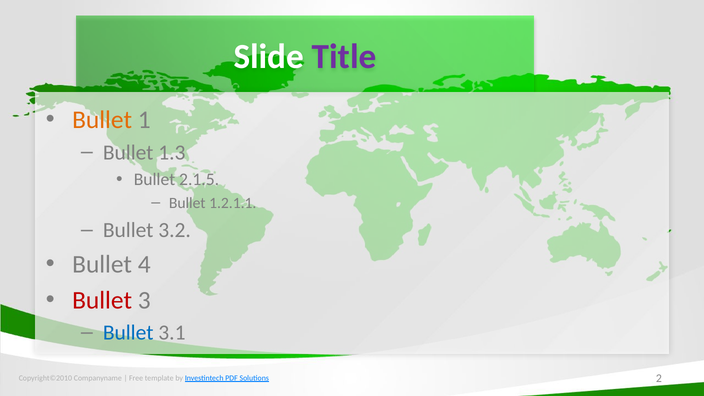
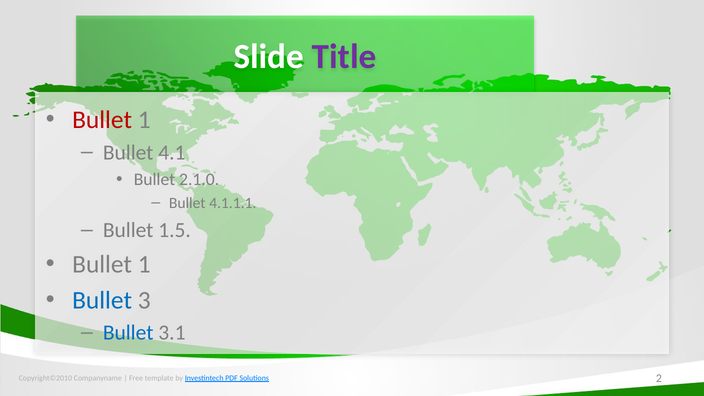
Bullet at (102, 120) colour: orange -> red
1.3: 1.3 -> 4.1
2.1.5: 2.1.5 -> 2.1.0
1.2.1.1: 1.2.1.1 -> 4.1.1.1
3.2: 3.2 -> 1.5
4 at (144, 264): 4 -> 1
Bullet at (102, 300) colour: red -> blue
